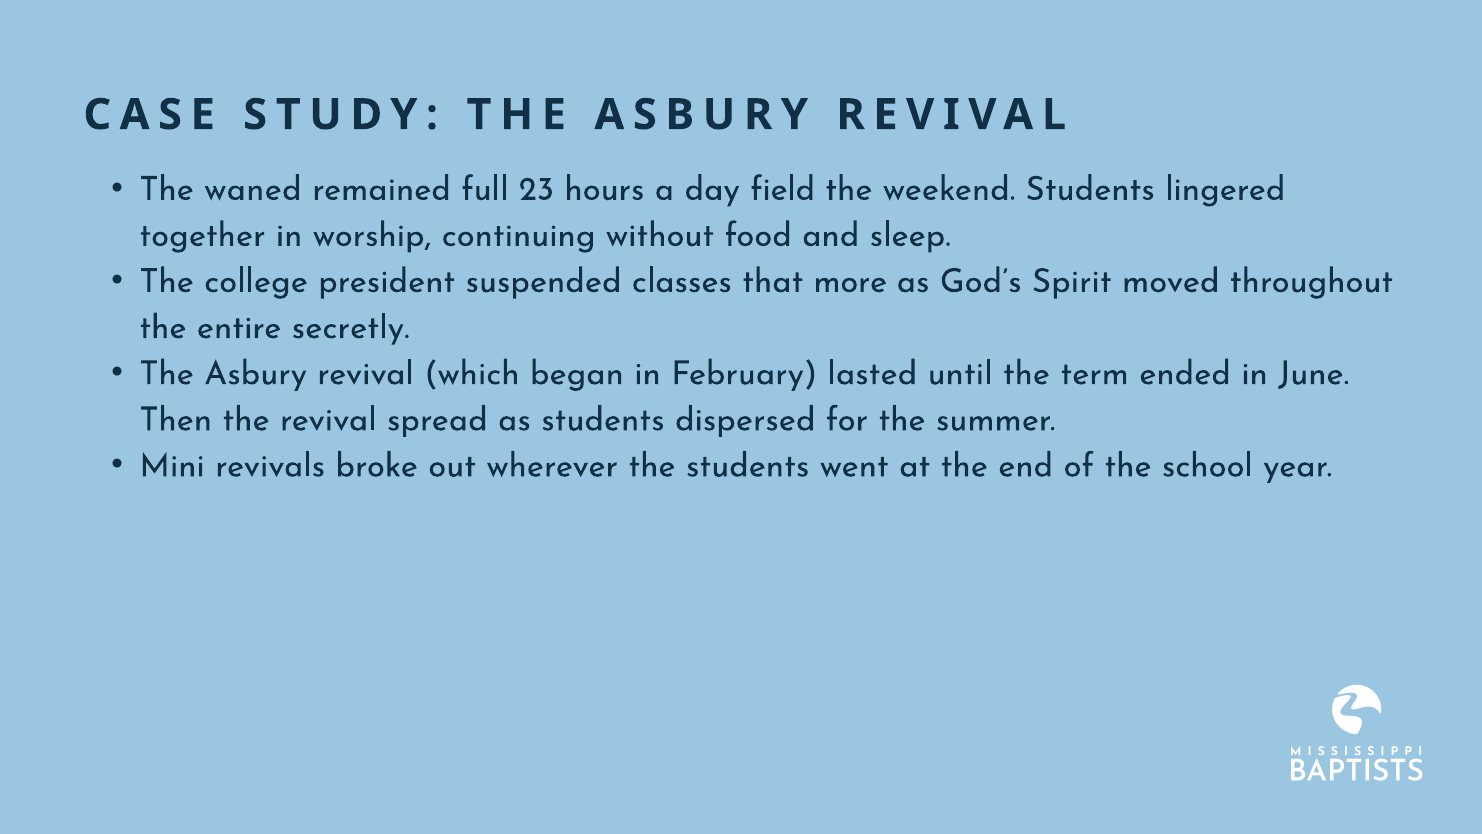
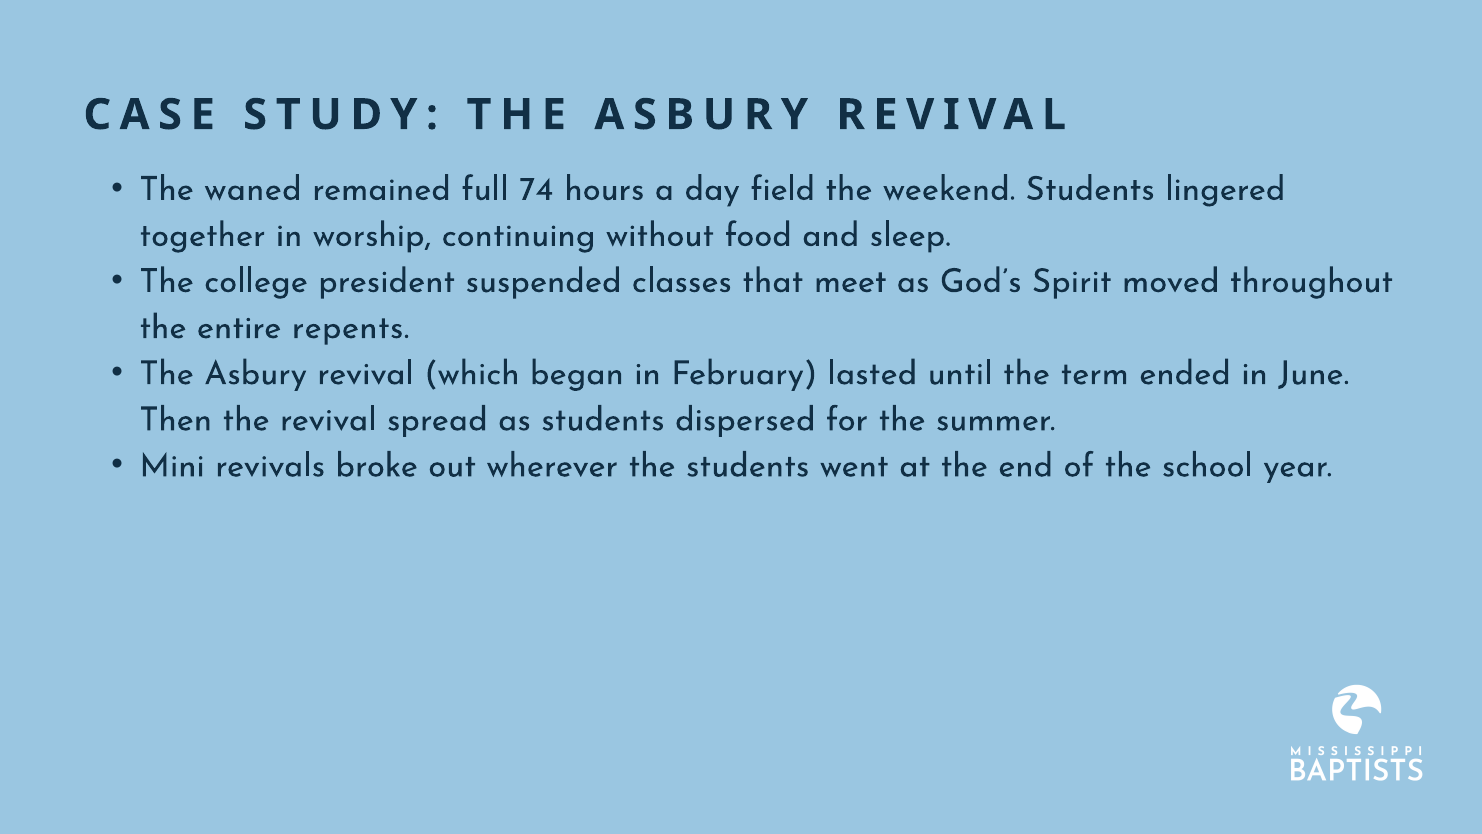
23: 23 -> 74
more: more -> meet
secretly: secretly -> repents
